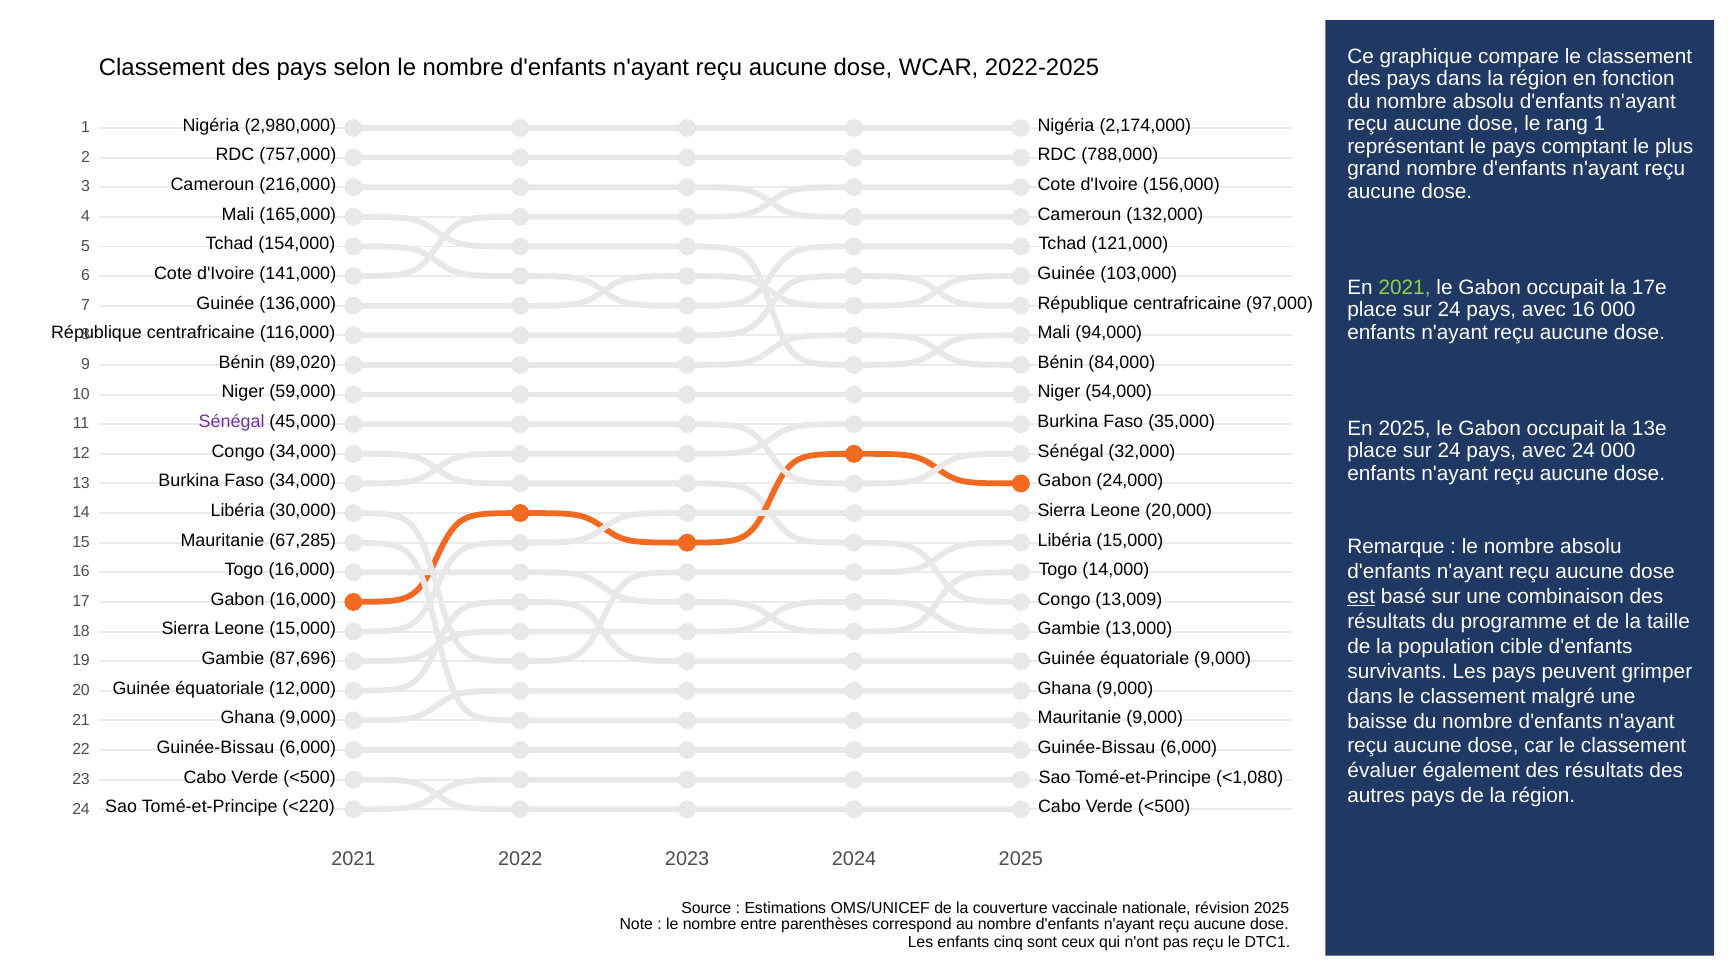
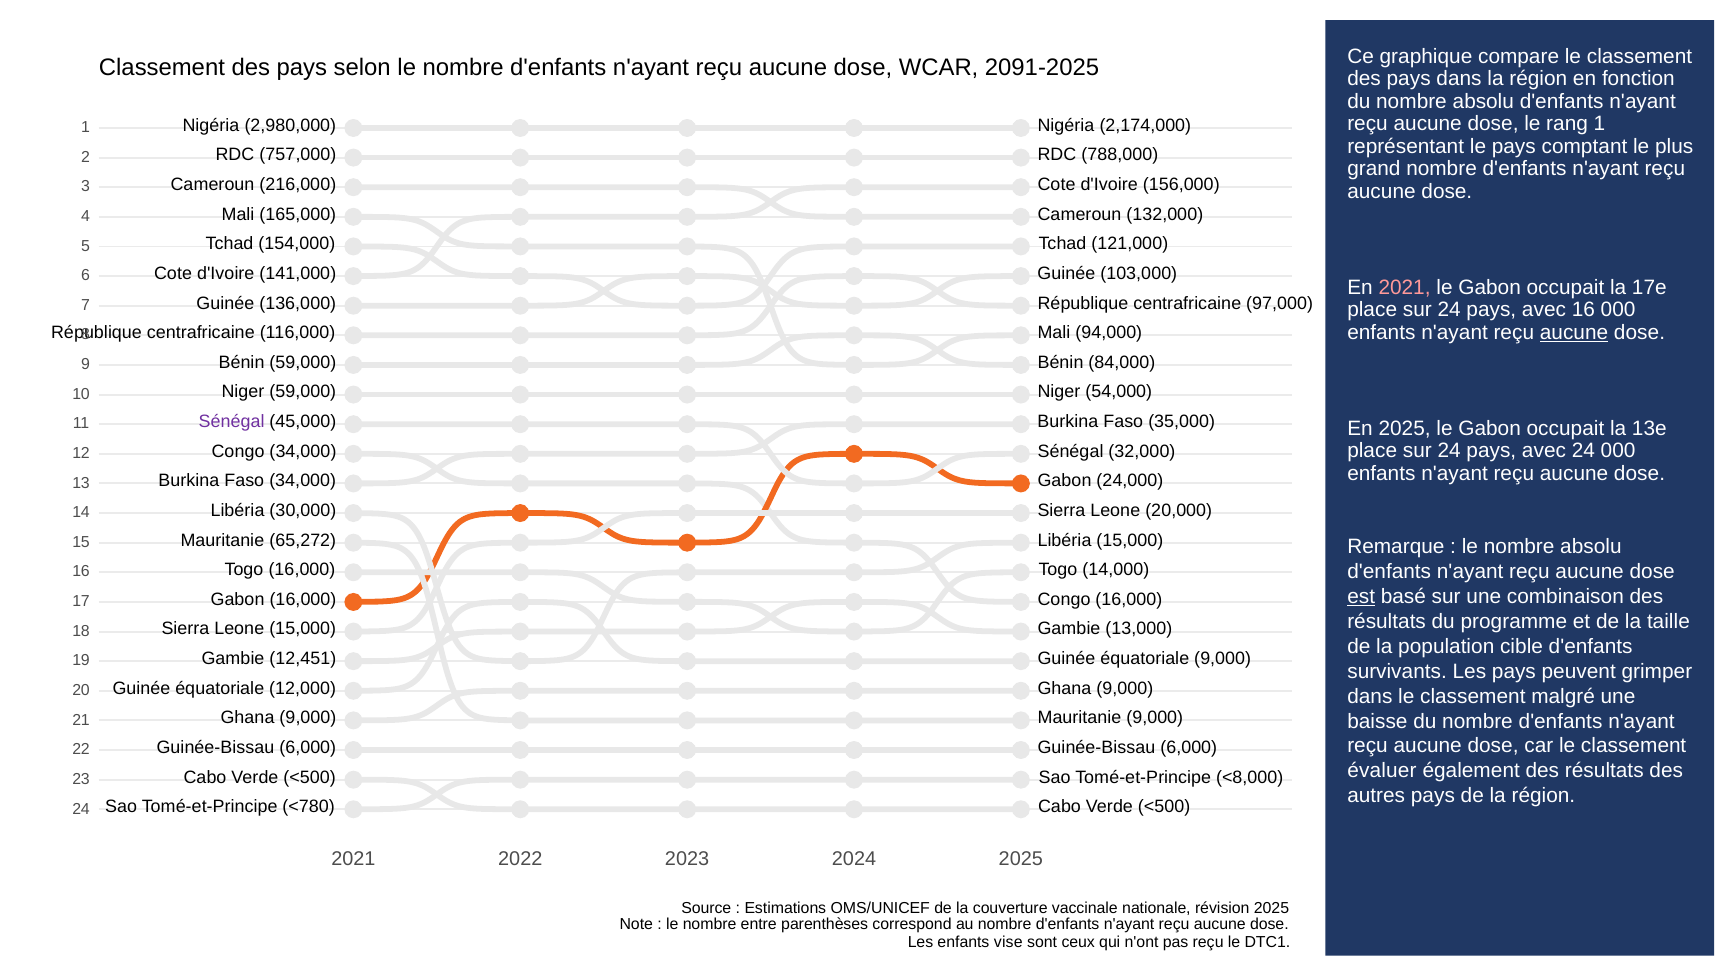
2022-2025: 2022-2025 -> 2091-2025
2021 at (1405, 287) colour: light green -> pink
aucune at (1574, 332) underline: none -> present
Bénin 89,020: 89,020 -> 59,000
67,285: 67,285 -> 65,272
Congo 13,009: 13,009 -> 16,000
87,696: 87,696 -> 12,451
<1,080: <1,080 -> <8,000
<220: <220 -> <780
cinq: cinq -> vise
